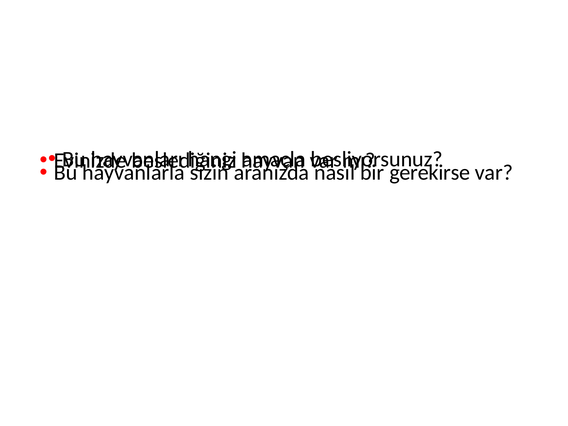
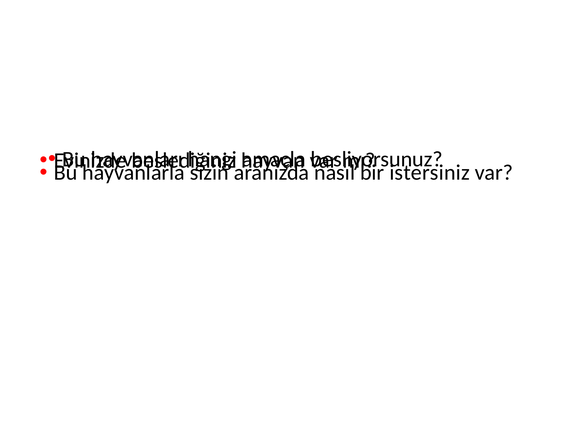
gerekirse: gerekirse -> istersiniz
